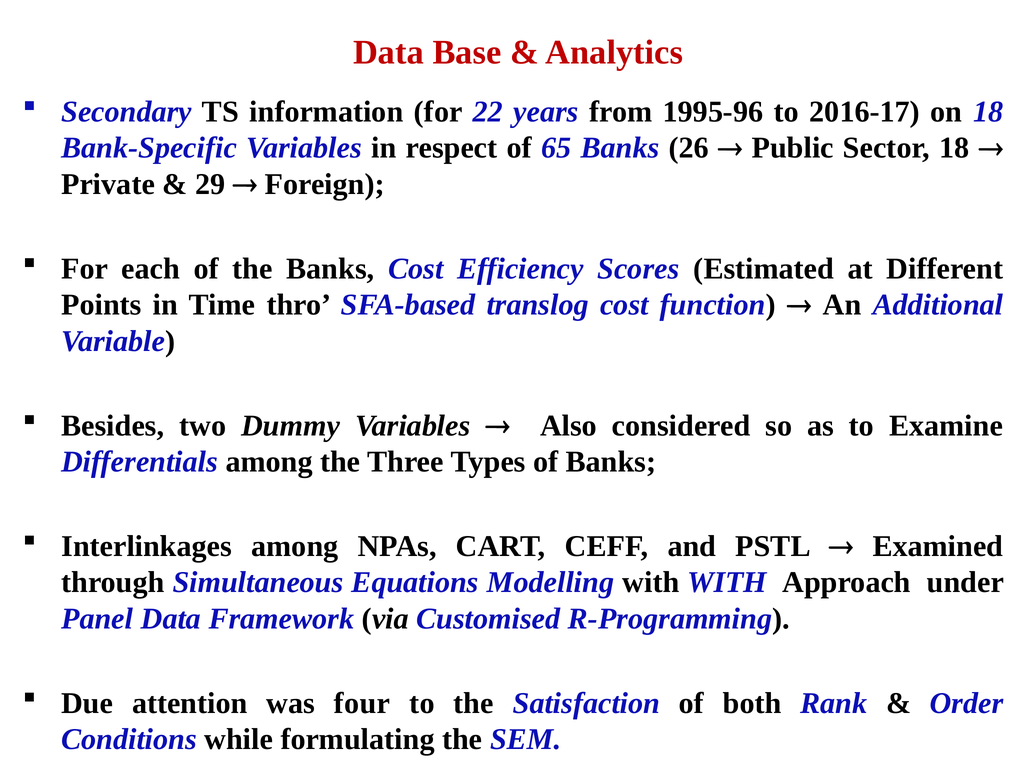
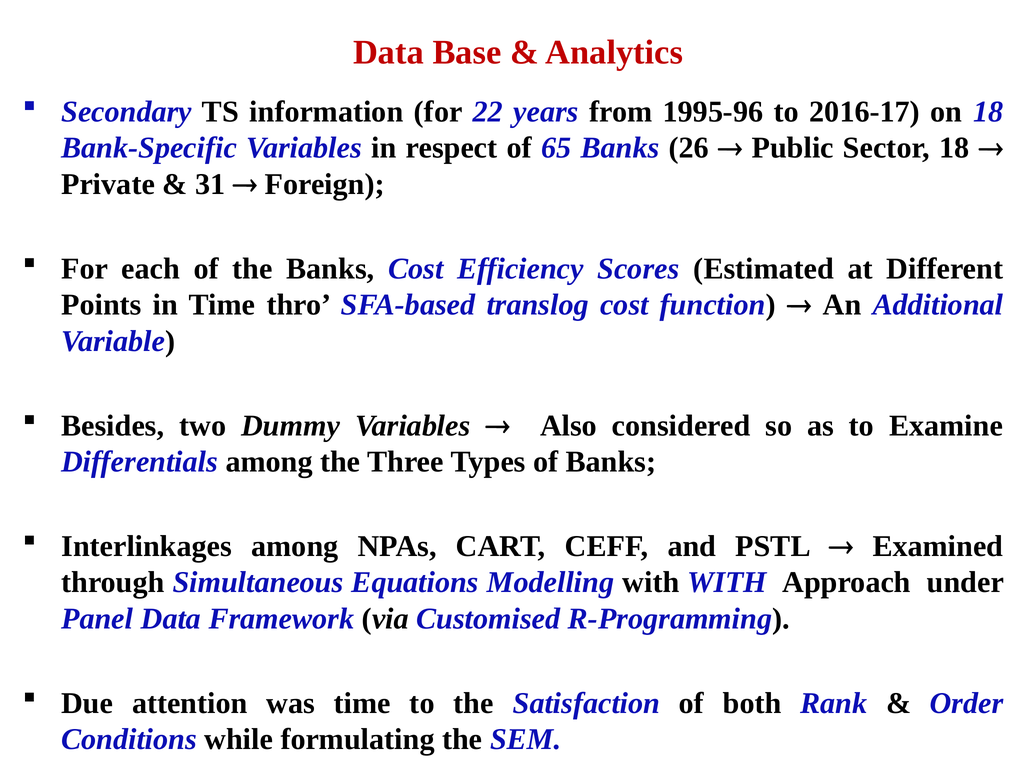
29: 29 -> 31
was four: four -> time
